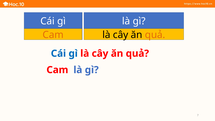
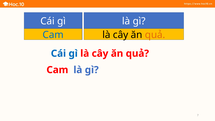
Cam at (53, 35) colour: orange -> blue
